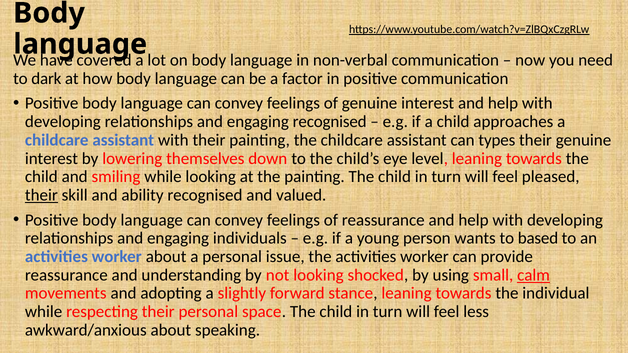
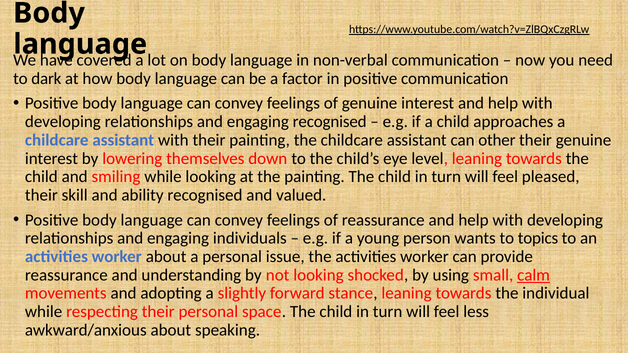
types: types -> other
their at (41, 195) underline: present -> none
based: based -> topics
